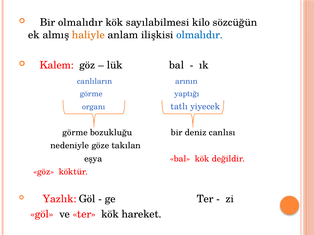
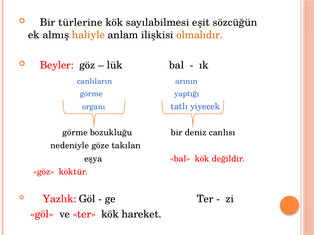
Bir olmalıdır: olmalıdır -> türlerine
kilo: kilo -> eşit
olmalıdır at (200, 35) colour: blue -> orange
Kalem: Kalem -> Beyler
